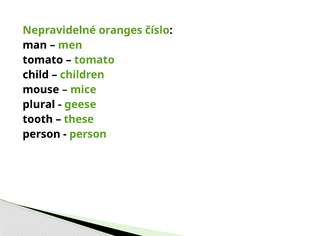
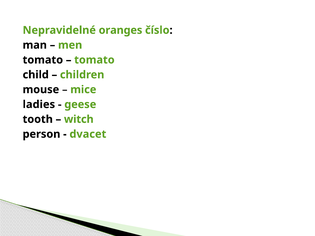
plural: plural -> ladies
these: these -> witch
person at (88, 134): person -> dvacet
